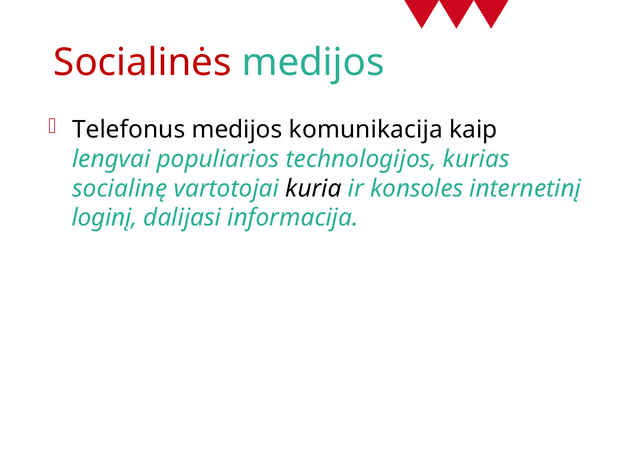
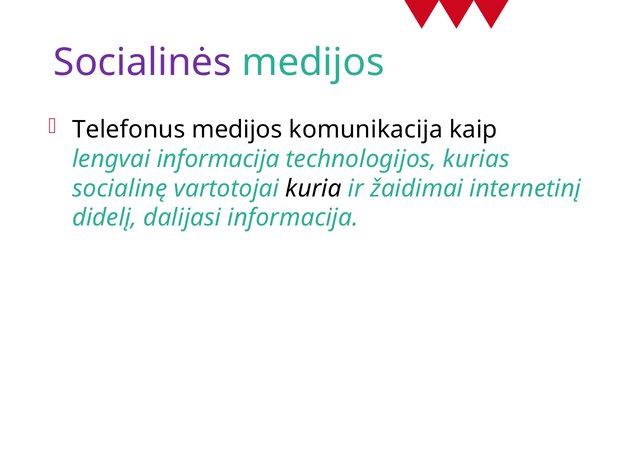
Socialinės colour: red -> purple
lengvai populiarios: populiarios -> informacija
konsoles: konsoles -> žaidimai
loginį: loginį -> didelį
